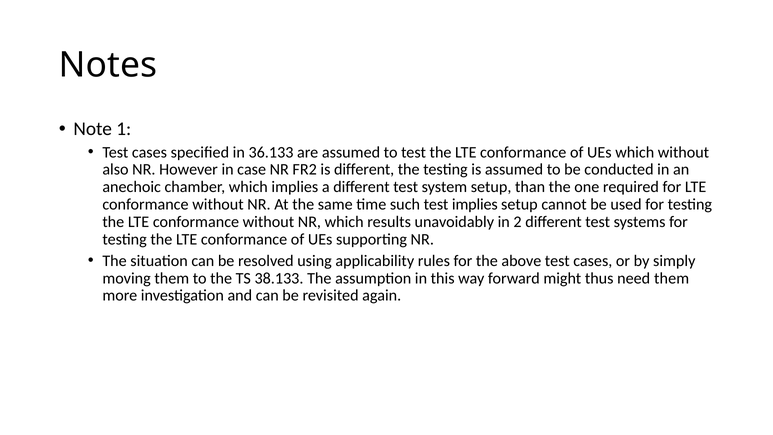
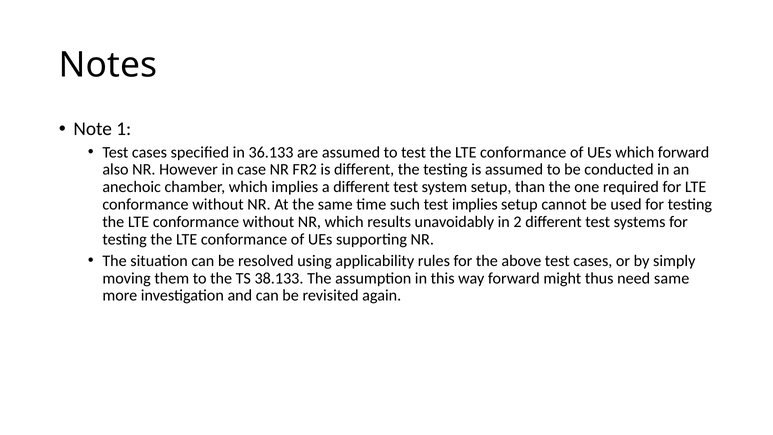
which without: without -> forward
need them: them -> same
